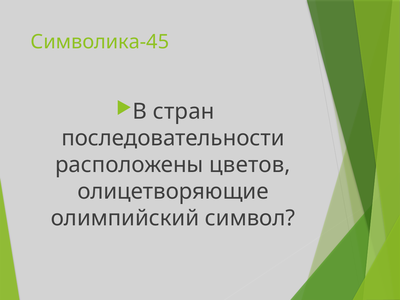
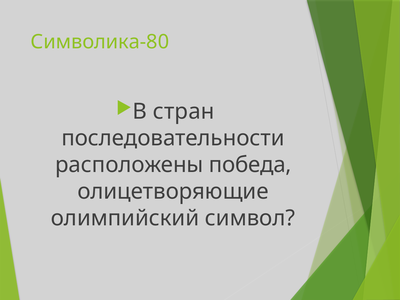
Символика-45: Символика-45 -> Символика-80
цветов: цветов -> победа
